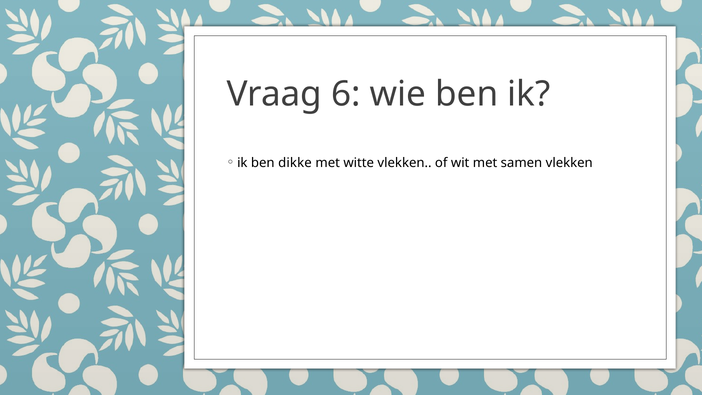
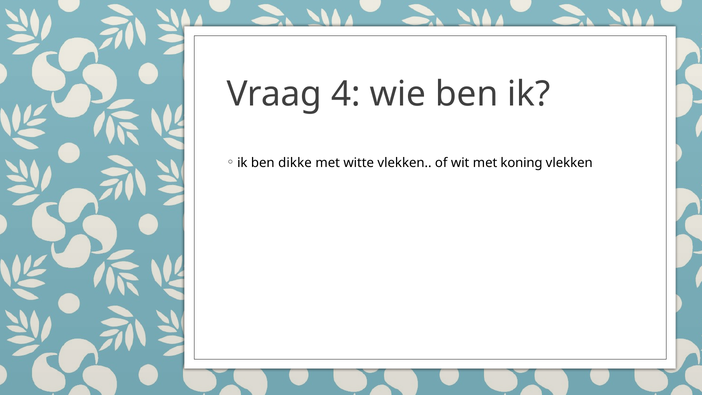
6: 6 -> 4
samen: samen -> koning
